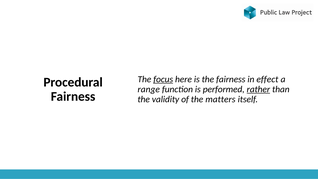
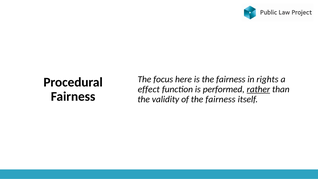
focus underline: present -> none
effect: effect -> rights
range: range -> effect
of the matters: matters -> fairness
